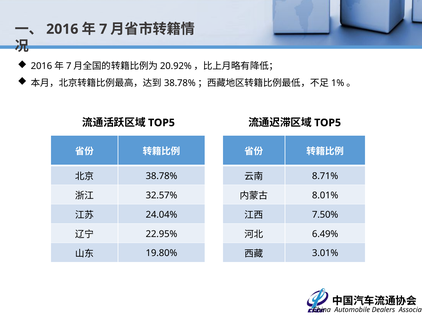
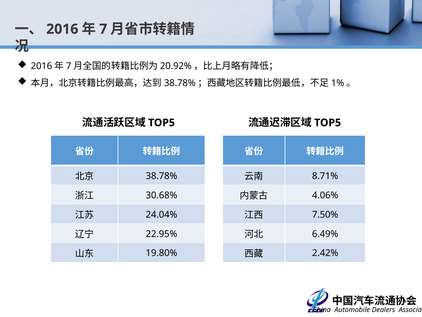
32.57%: 32.57% -> 30.68%
8.01%: 8.01% -> 4.06%
3.01%: 3.01% -> 2.42%
